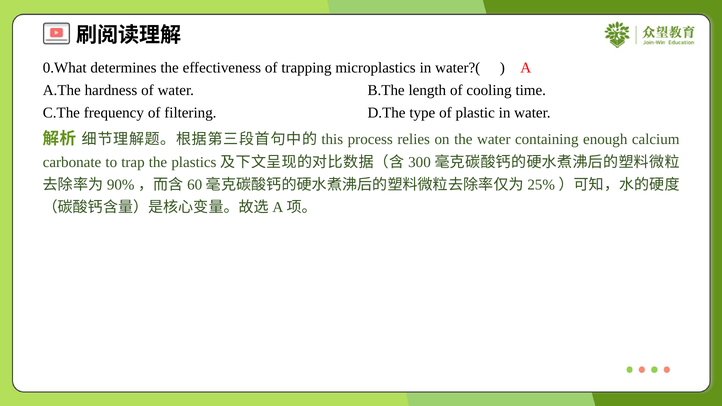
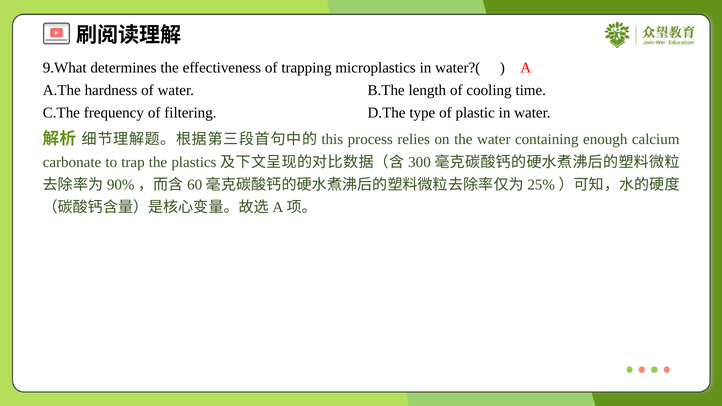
0.What: 0.What -> 9.What
